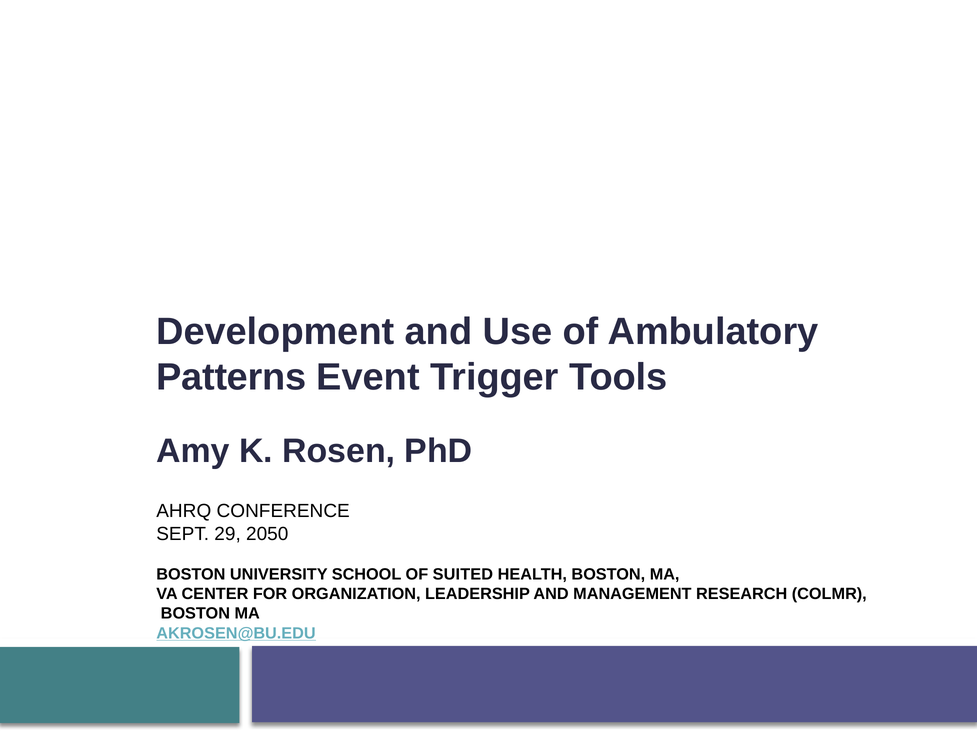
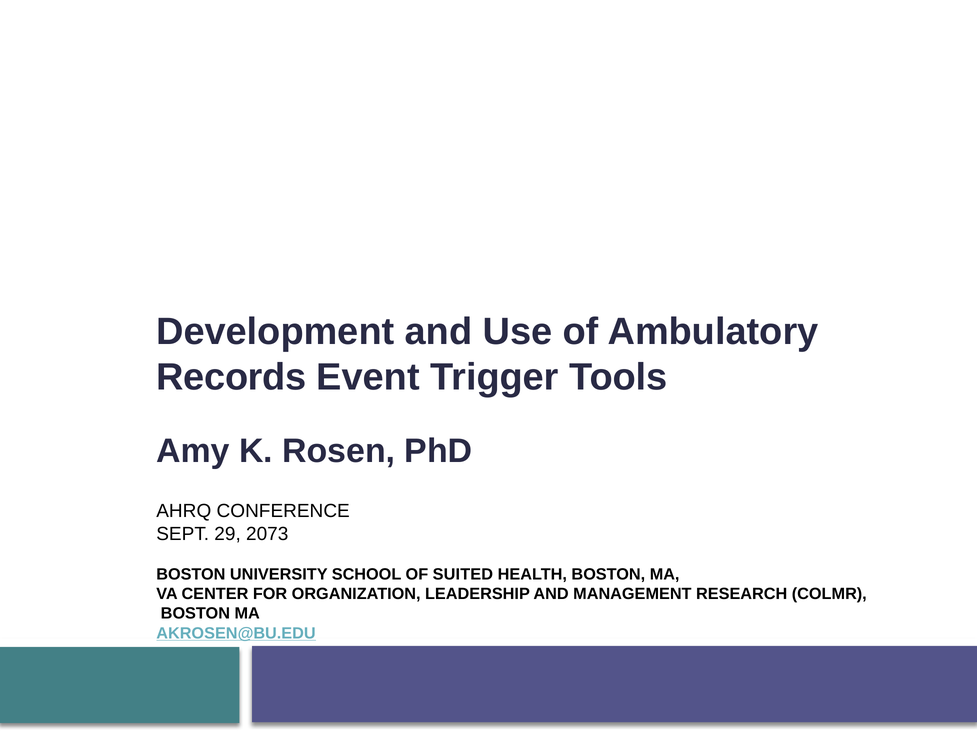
Patterns: Patterns -> Records
2050: 2050 -> 2073
